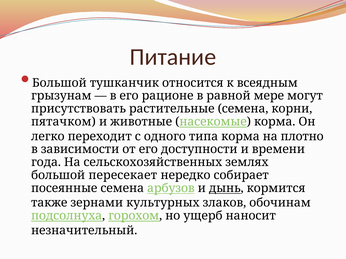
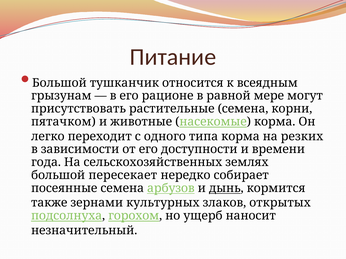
плотно: плотно -> резких
обочинам: обочинам -> открытых
